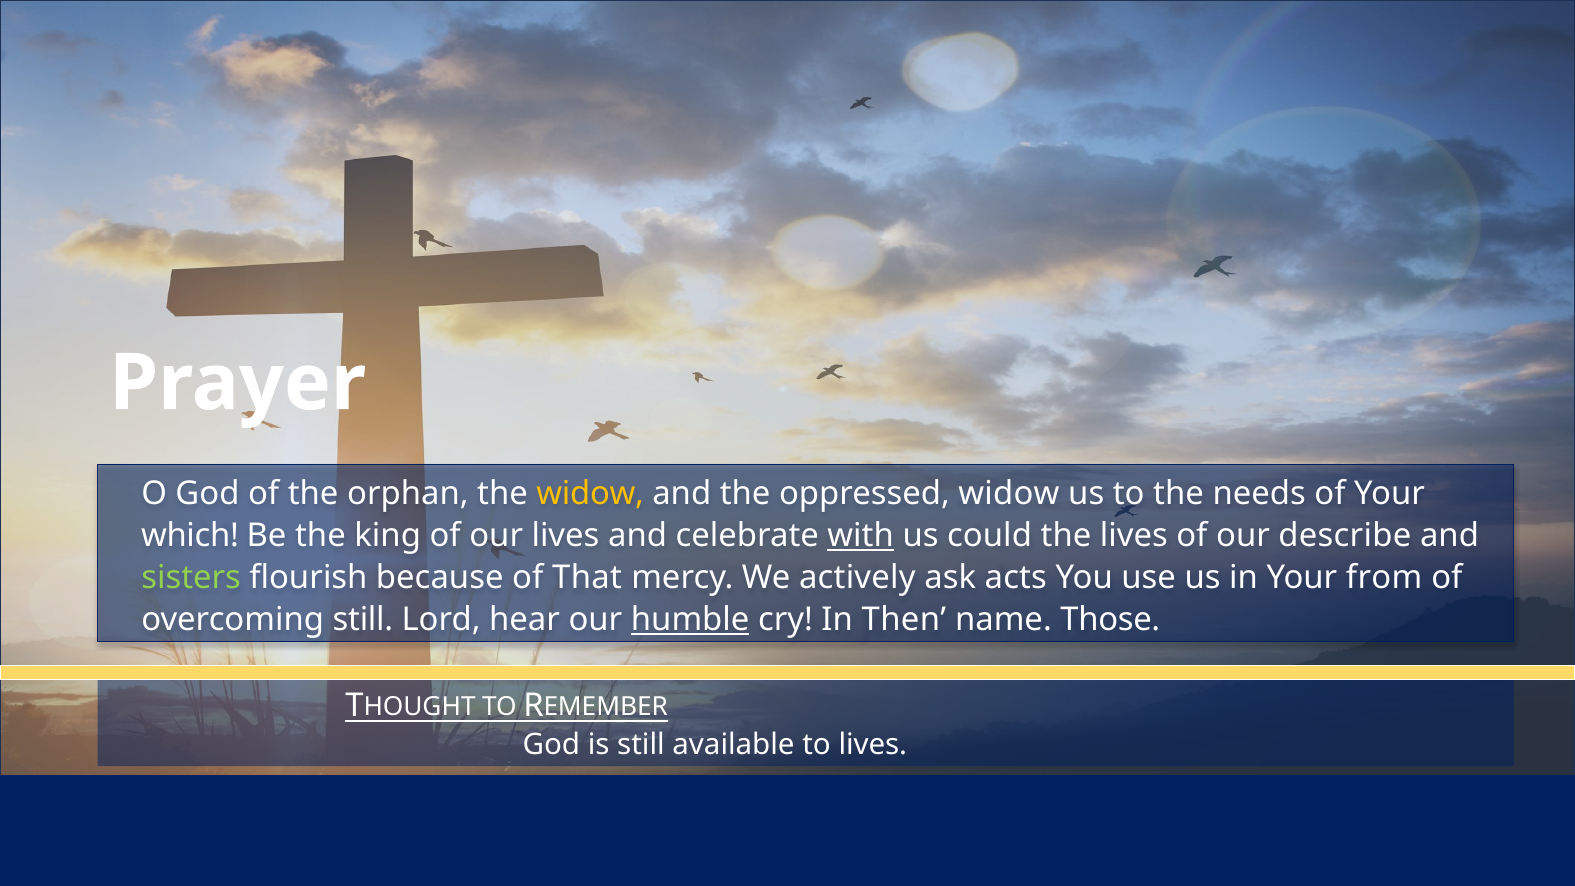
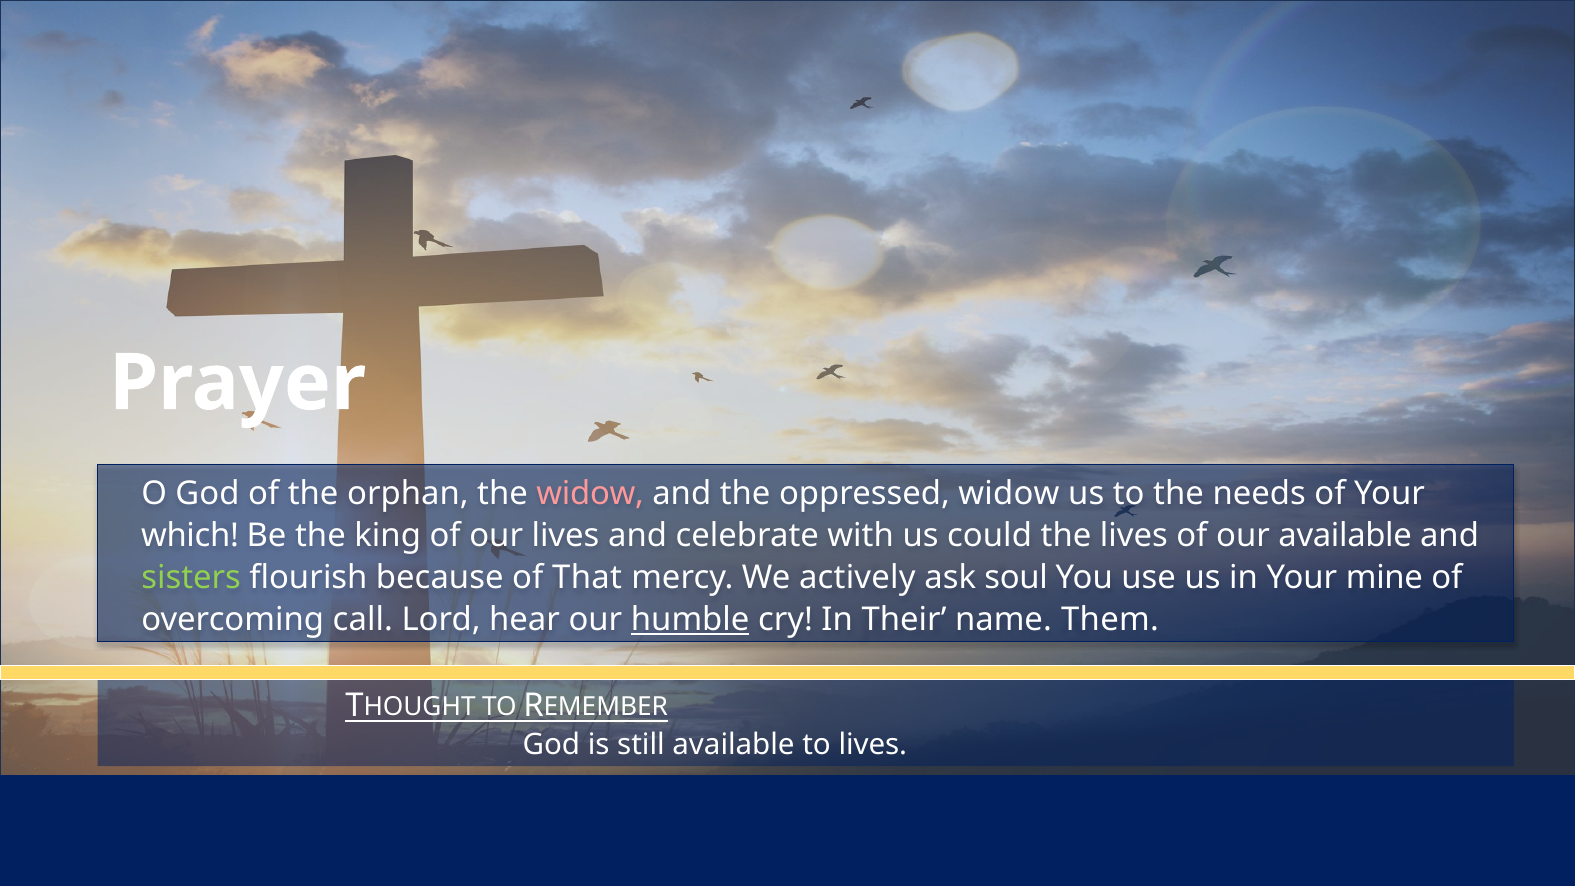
widow at (590, 494) colour: yellow -> pink
with underline: present -> none
our describe: describe -> available
acts: acts -> soul
from: from -> mine
overcoming still: still -> call
Then: Then -> Their
Those: Those -> Them
